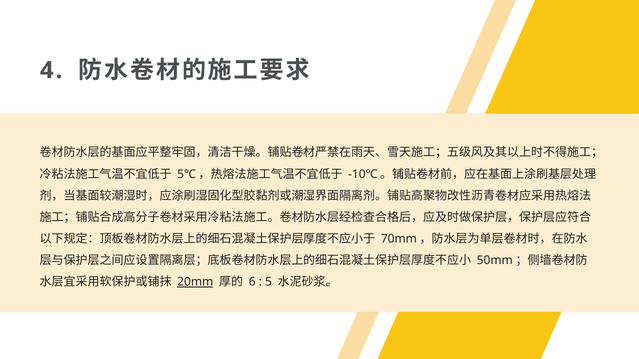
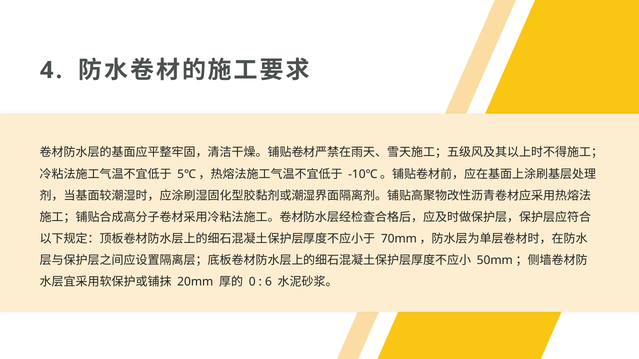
20mm underline: present -> none
6: 6 -> 0
5: 5 -> 6
